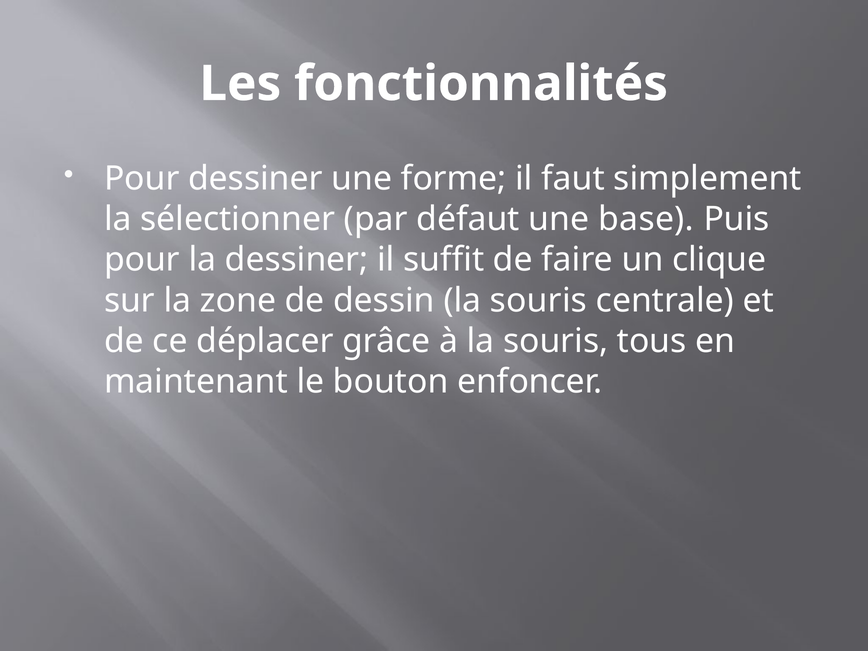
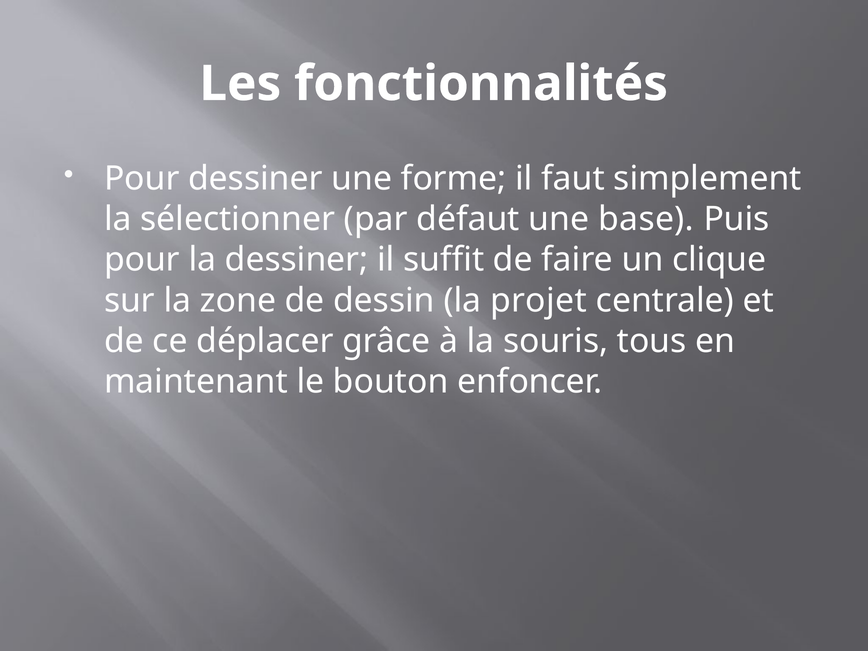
dessin la souris: souris -> projet
